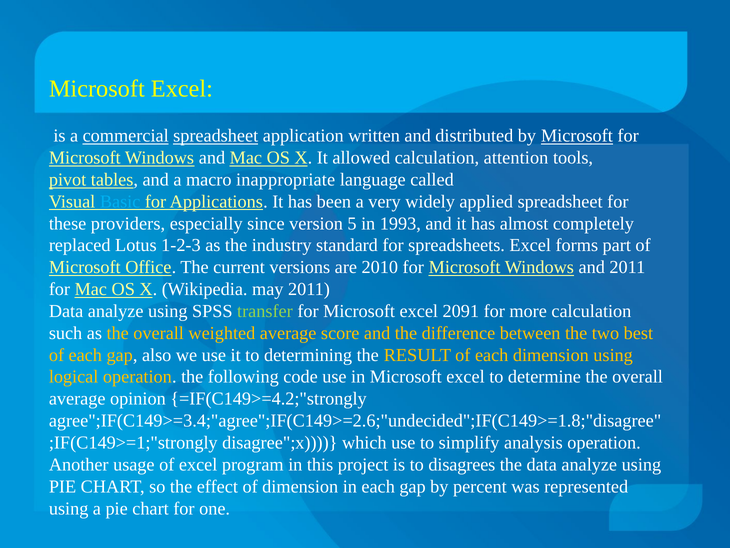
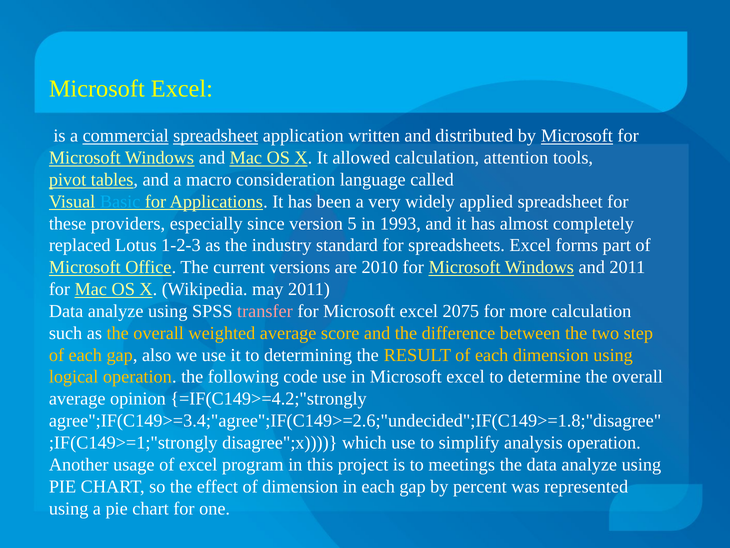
inappropriate: inappropriate -> consideration
transfer colour: light green -> pink
2091: 2091 -> 2075
best: best -> step
disagrees: disagrees -> meetings
